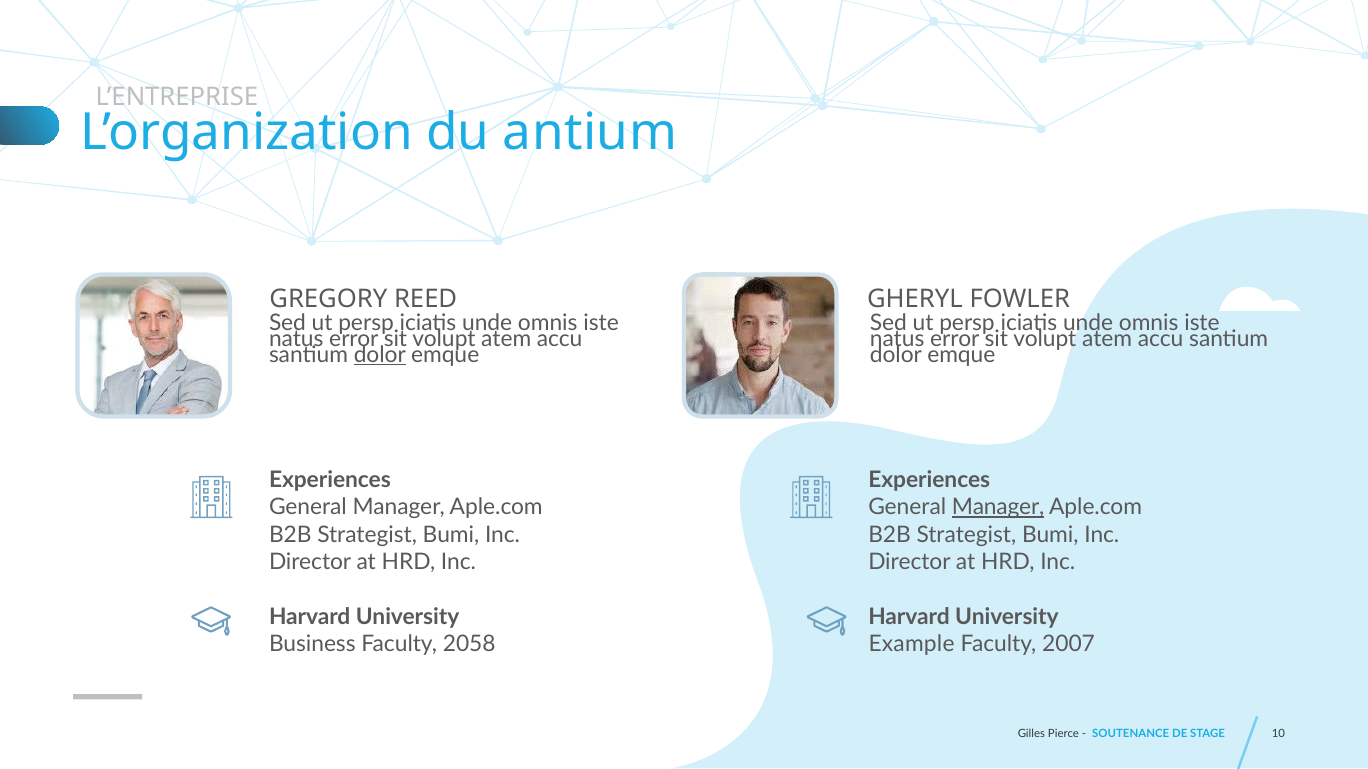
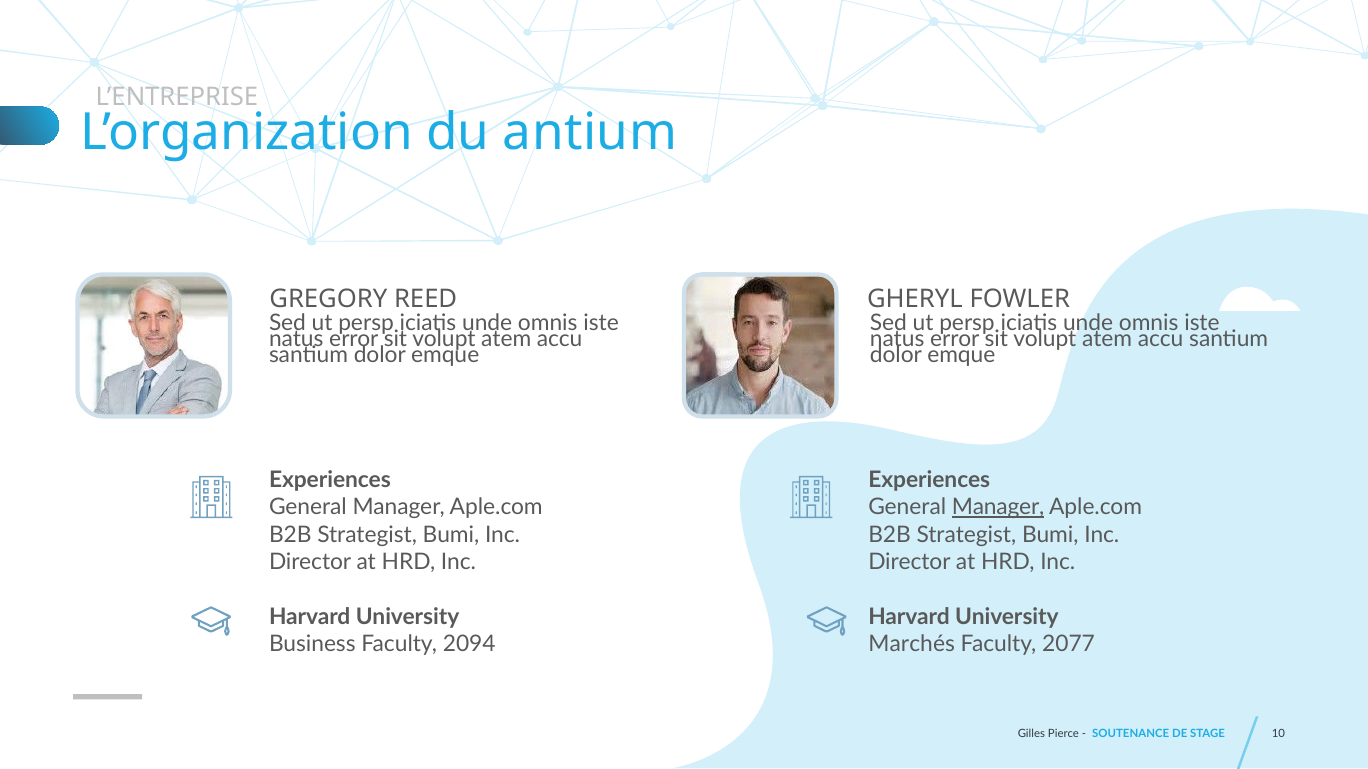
dolor at (380, 355) underline: present -> none
2058: 2058 -> 2094
Example: Example -> Marchés
2007: 2007 -> 2077
